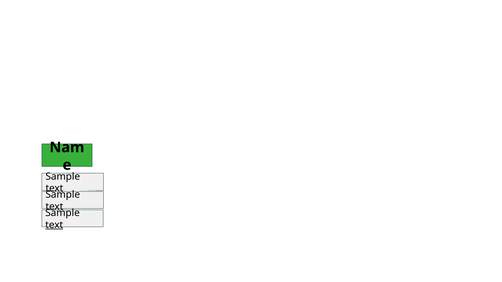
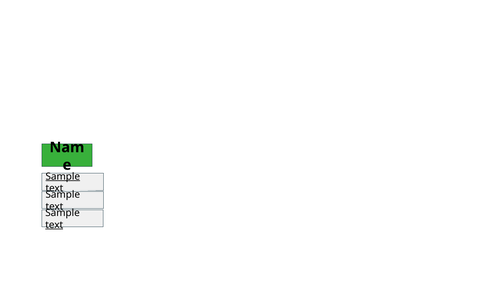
Sample at (63, 177) underline: none -> present
